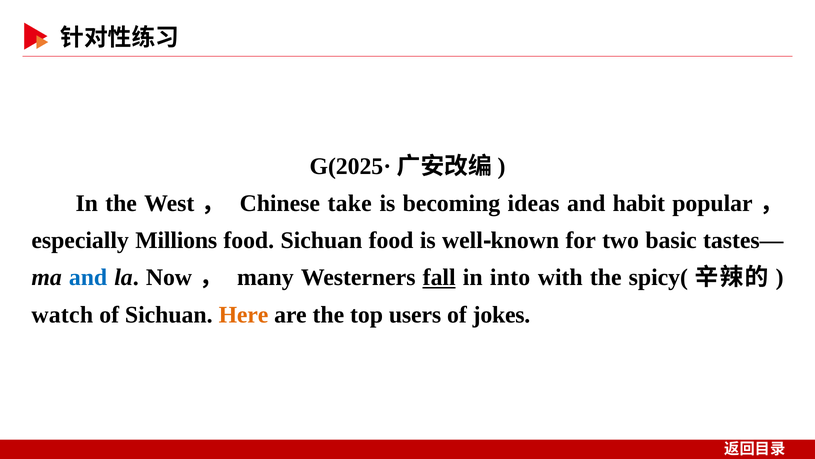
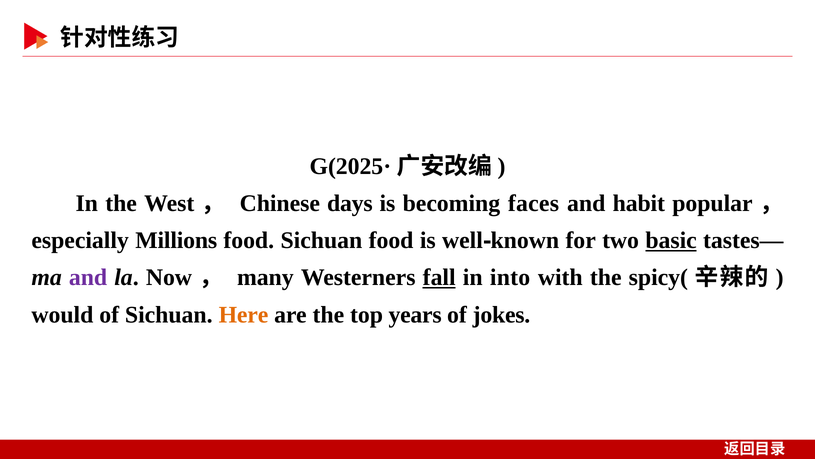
take: take -> days
ideas: ideas -> faces
basic underline: none -> present
and at (88, 277) colour: blue -> purple
watch: watch -> would
users: users -> years
